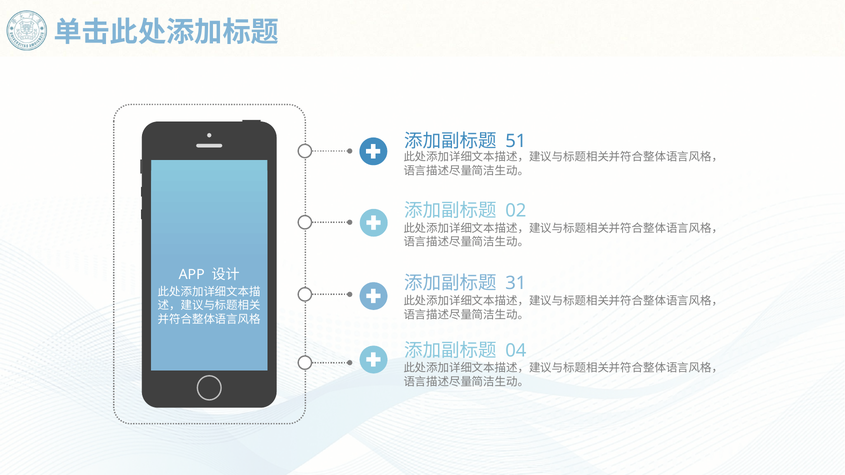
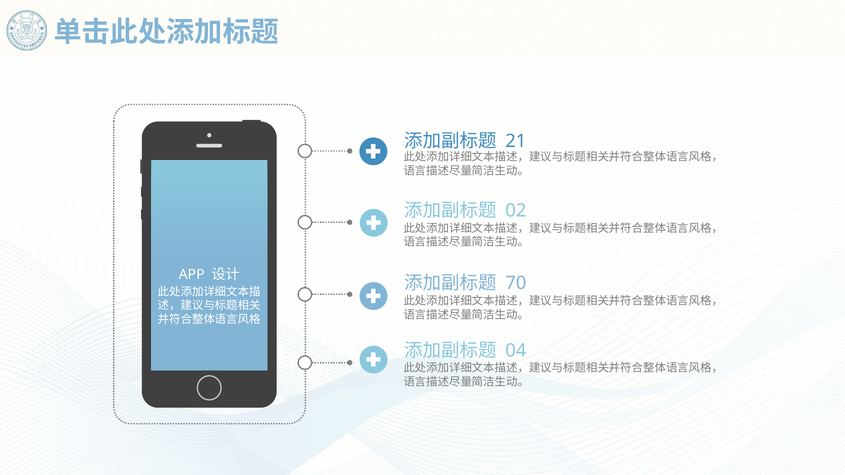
51: 51 -> 21
31: 31 -> 70
